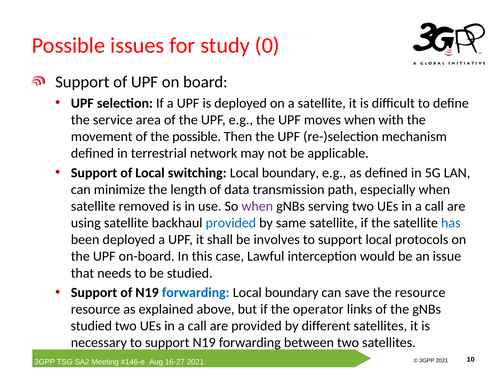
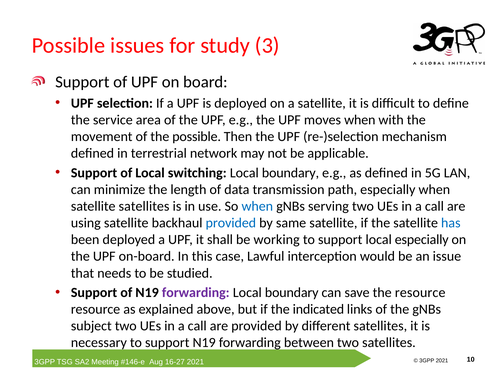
0: 0 -> 3
satellite removed: removed -> satellites
when at (257, 206) colour: purple -> blue
involves: involves -> working
local protocols: protocols -> especially
forwarding at (196, 293) colour: blue -> purple
operator: operator -> indicated
studied at (91, 326): studied -> subject
